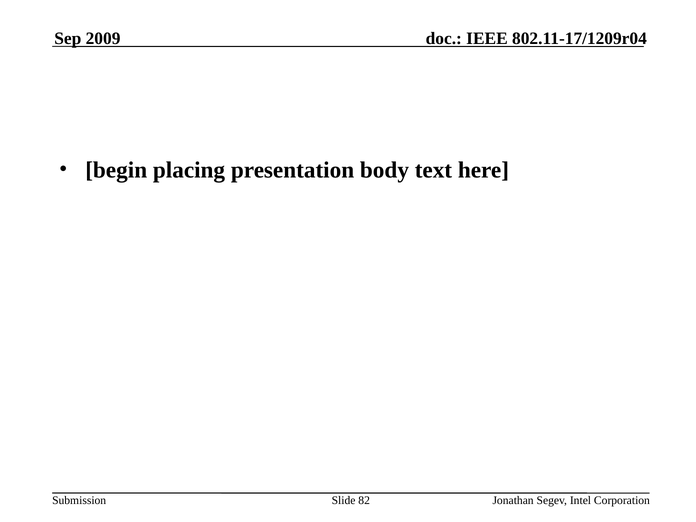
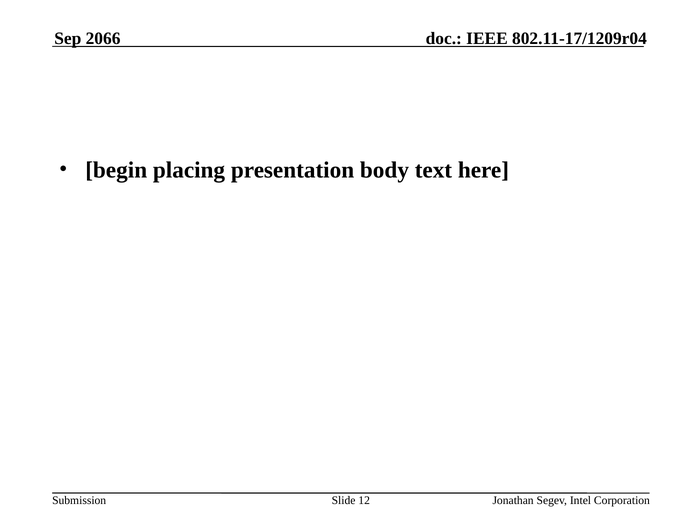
2009: 2009 -> 2066
82: 82 -> 12
